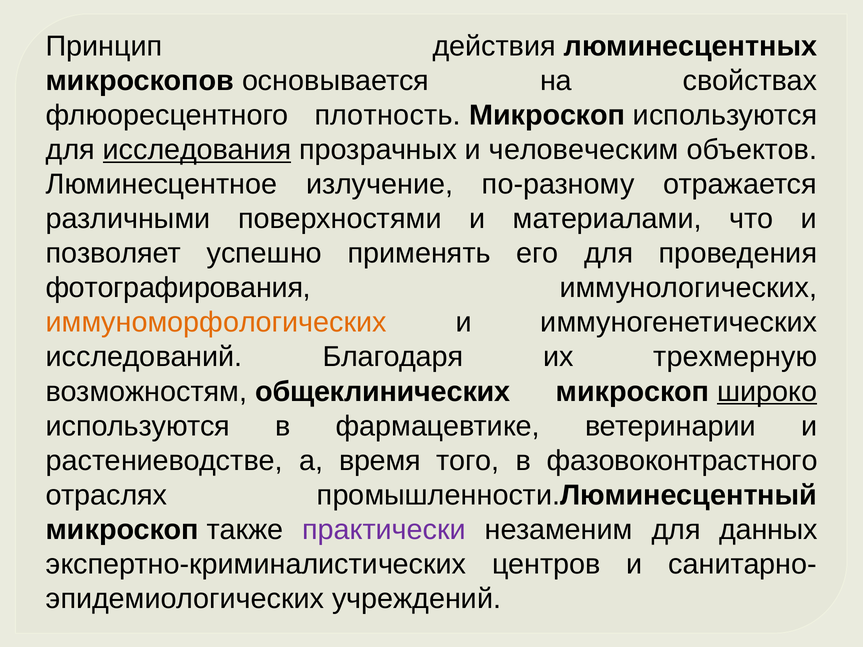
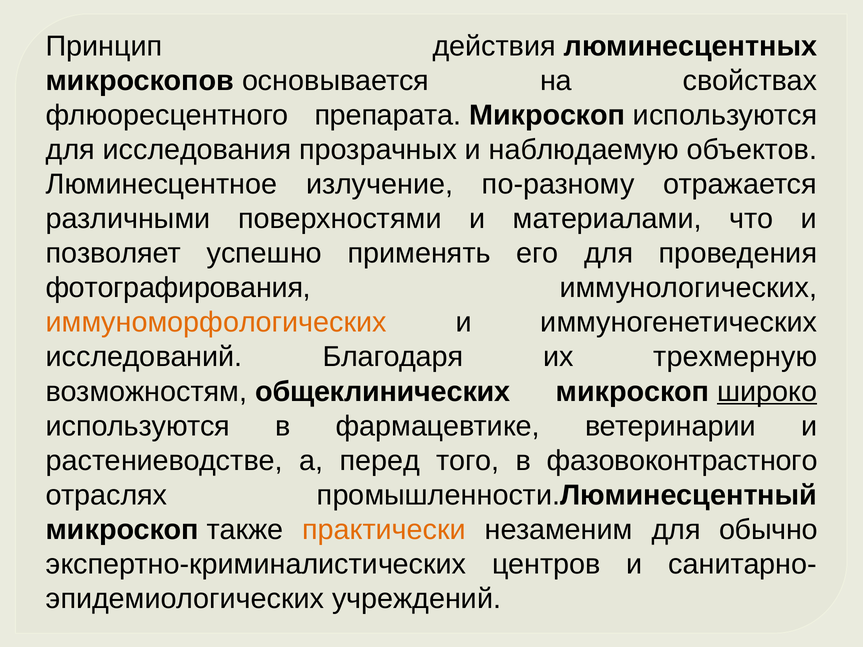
плотность: плотность -> препарата
исследования underline: present -> none
человеческим: человеческим -> наблюдаемую
время: время -> перед
практически colour: purple -> orange
данных: данных -> обычно
